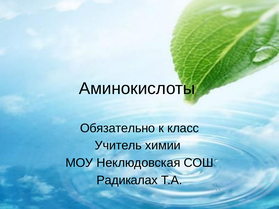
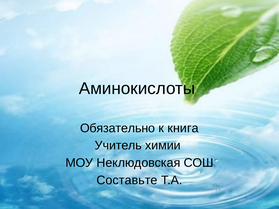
класс: класс -> книга
Радикалах: Радикалах -> Составьте
